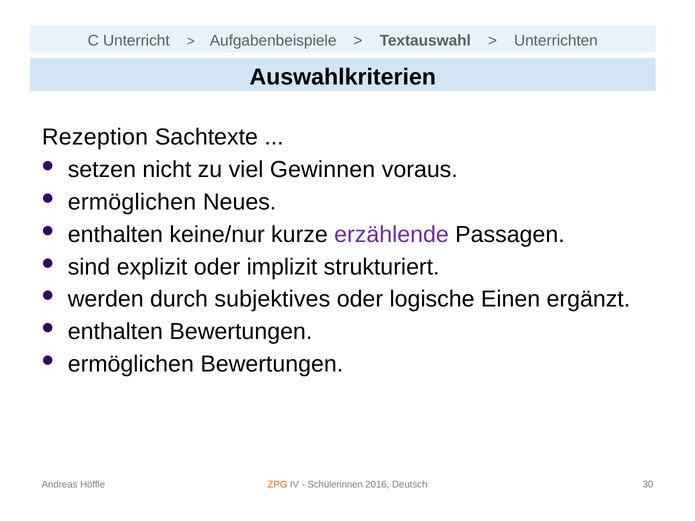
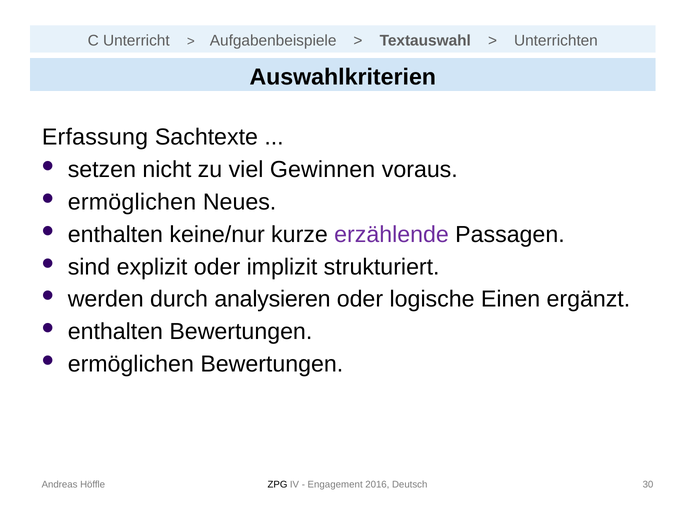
Rezeption: Rezeption -> Erfassung
subjektives: subjektives -> analysieren
ZPG colour: orange -> black
Schülerinnen: Schülerinnen -> Engagement
